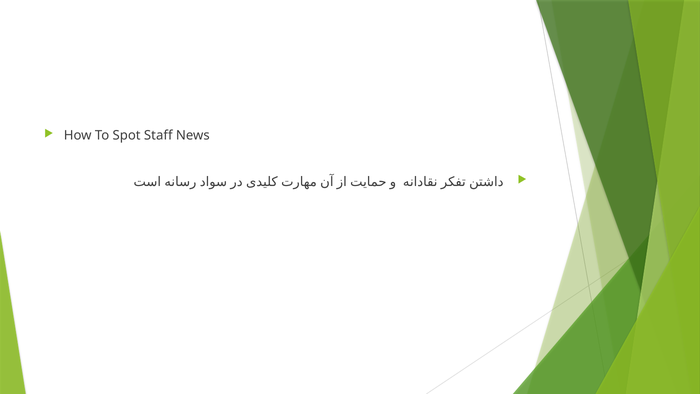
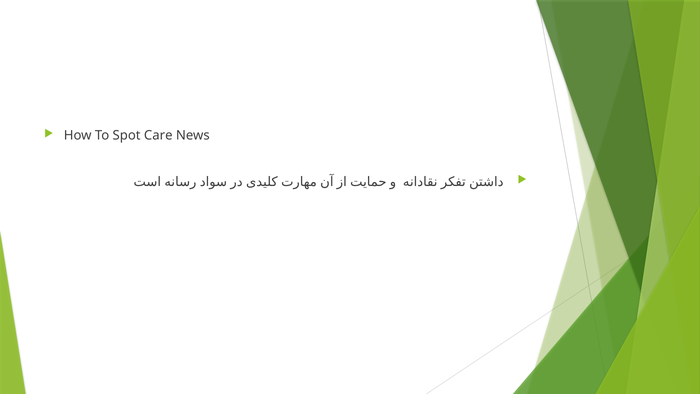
Staff: Staff -> Care
